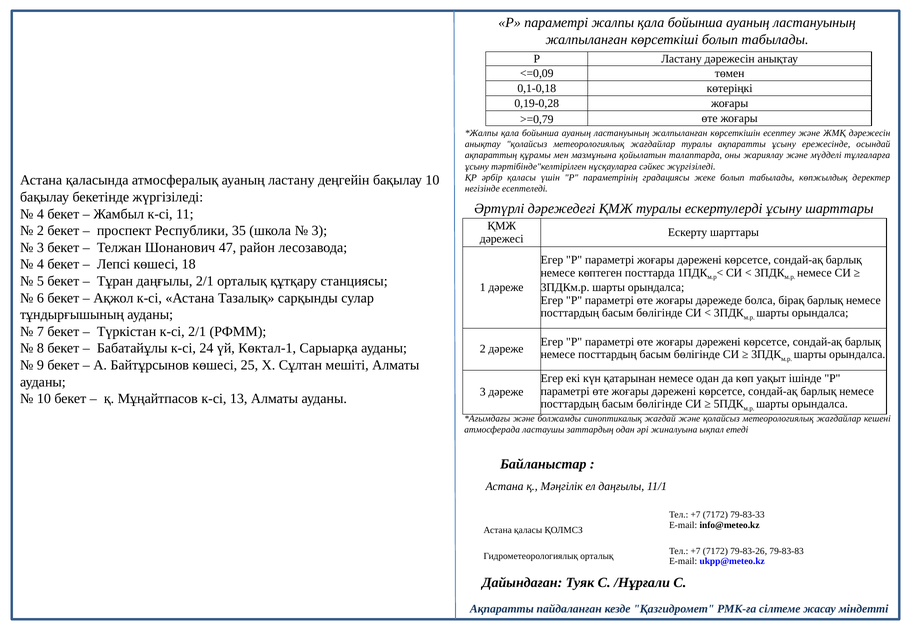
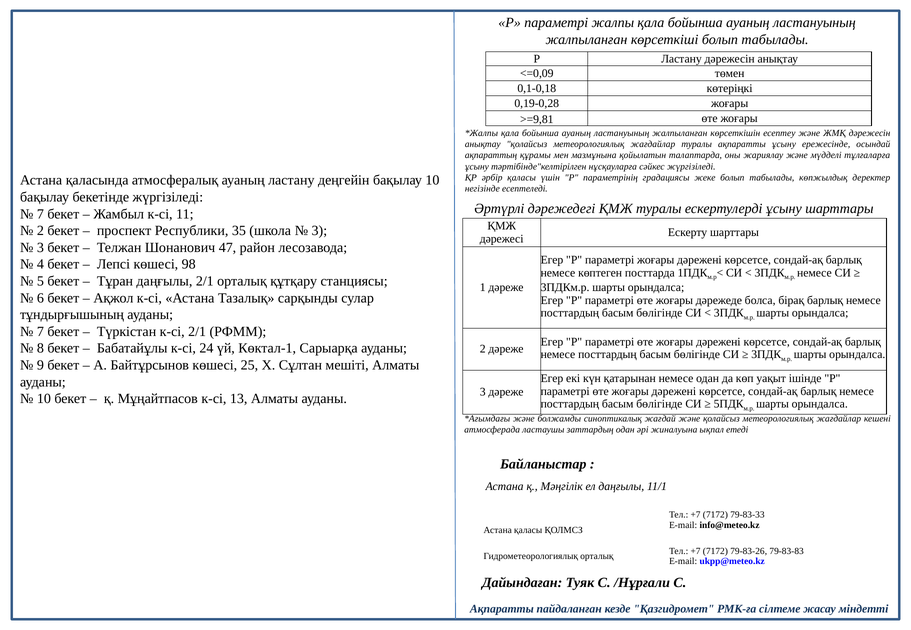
>=0,79: >=0,79 -> >=9,81
4 at (40, 214): 4 -> 7
18: 18 -> 98
